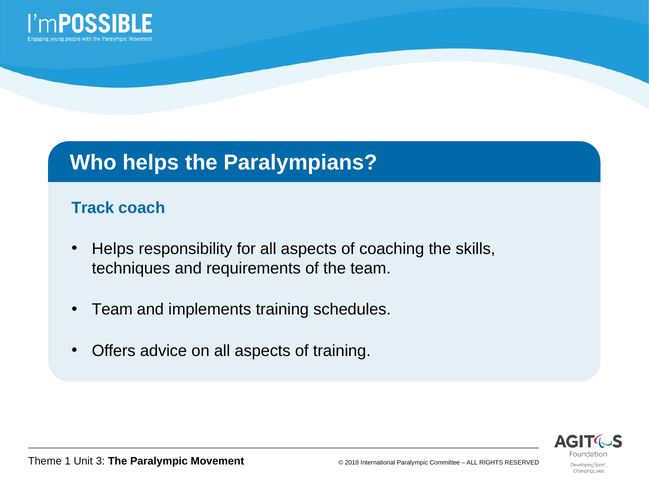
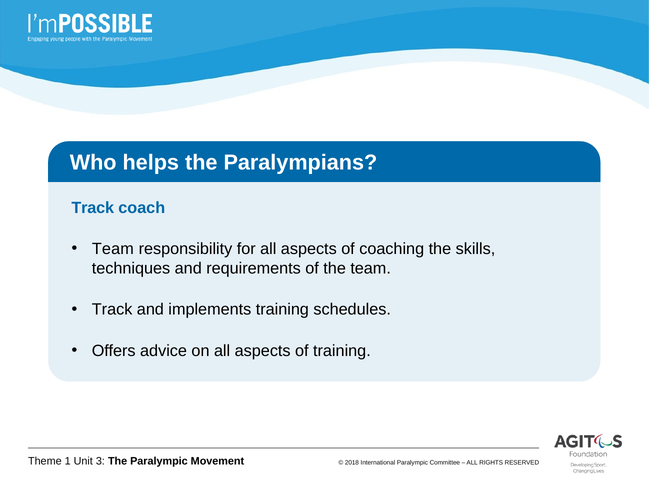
Helps at (113, 249): Helps -> Team
Team at (112, 309): Team -> Track
